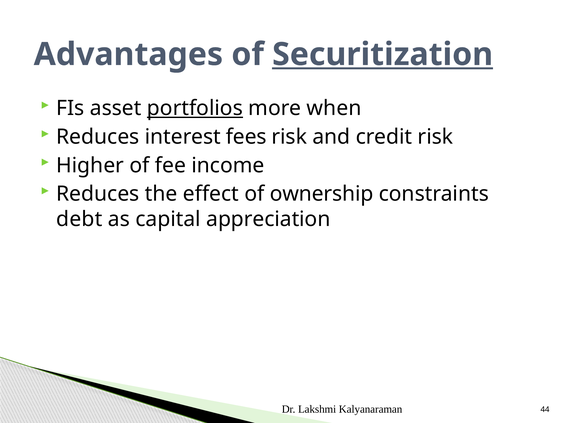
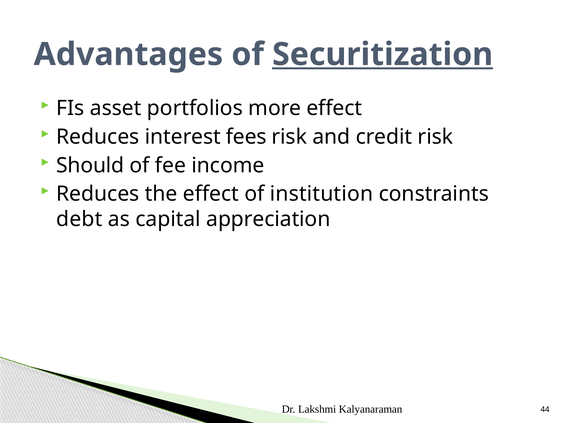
portfolios underline: present -> none
more when: when -> effect
Higher: Higher -> Should
ownership: ownership -> institution
